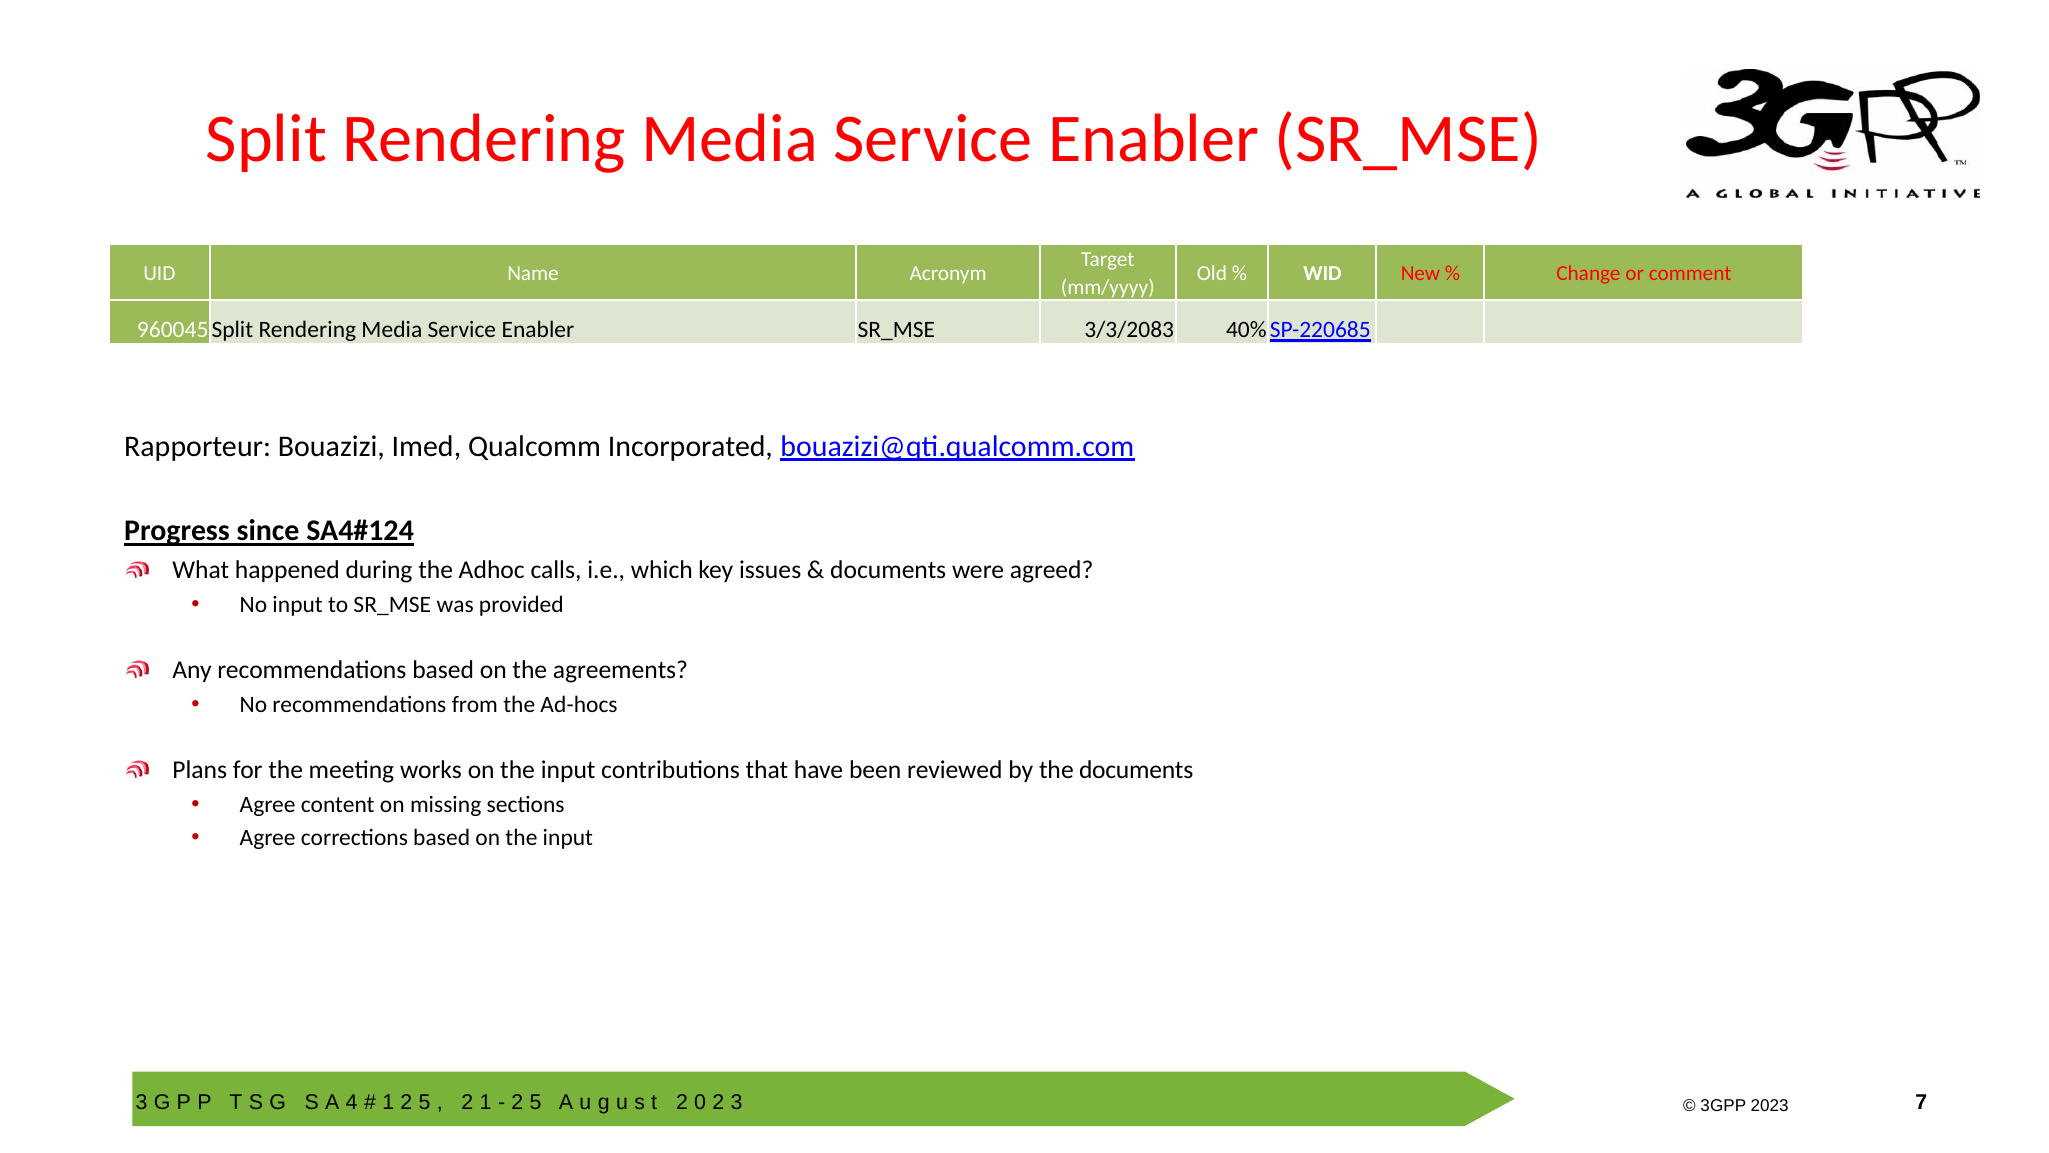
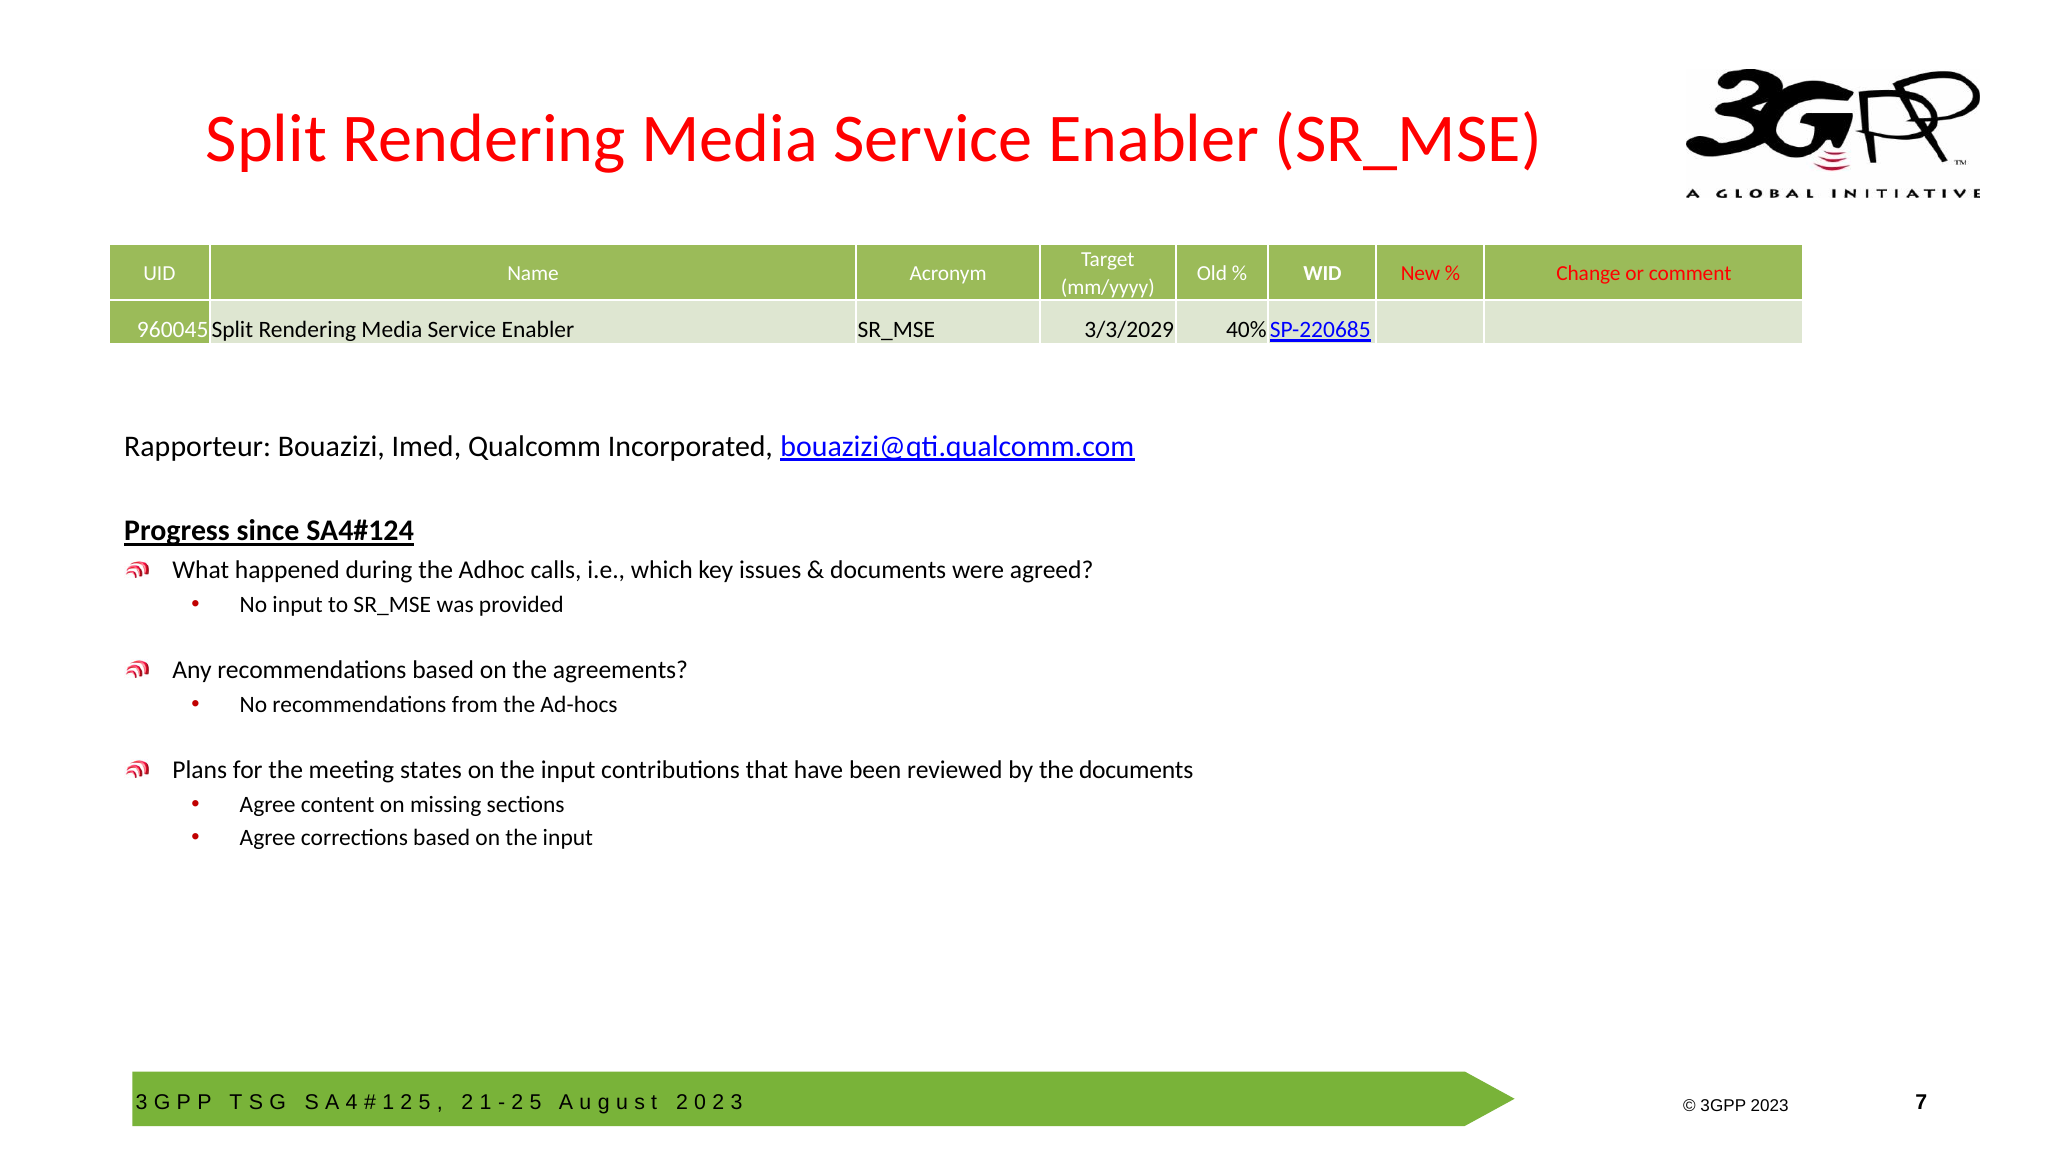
3/3/2083: 3/3/2083 -> 3/3/2029
works: works -> states
